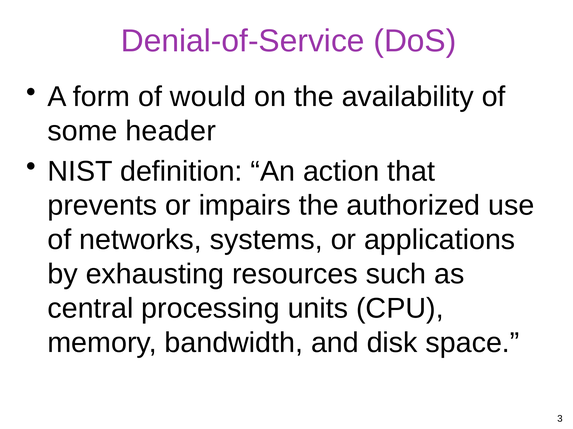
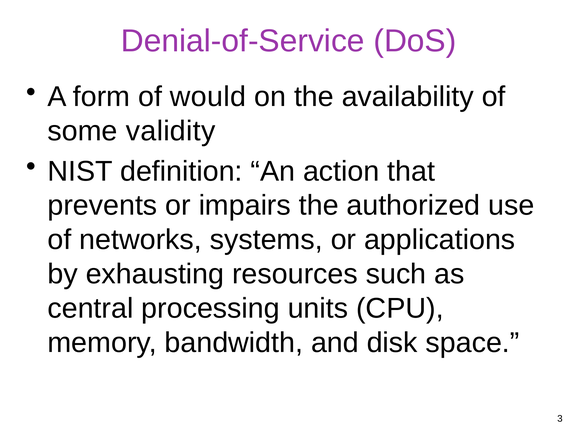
header: header -> validity
